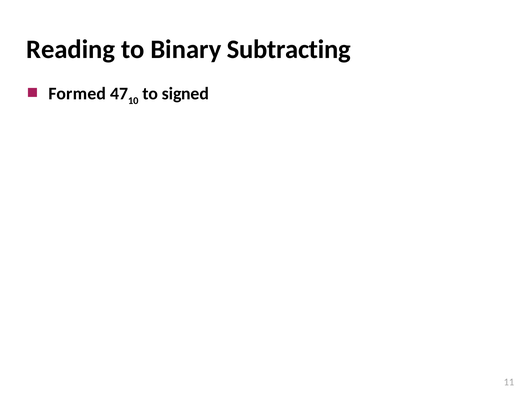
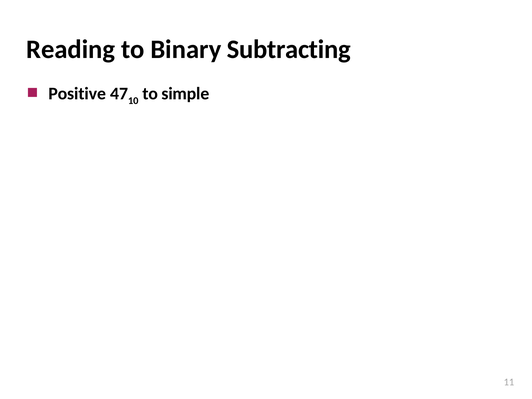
Formed: Formed -> Positive
signed: signed -> simple
